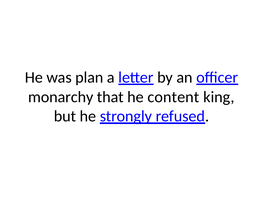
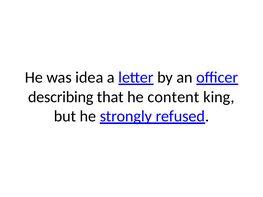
plan: plan -> idea
monarchy: monarchy -> describing
